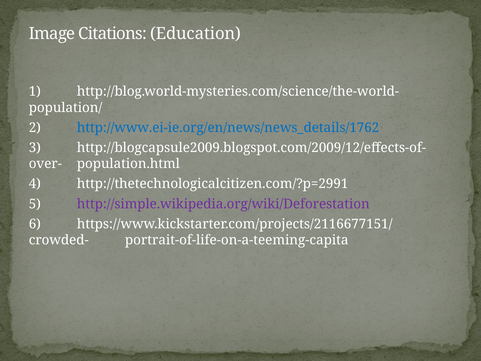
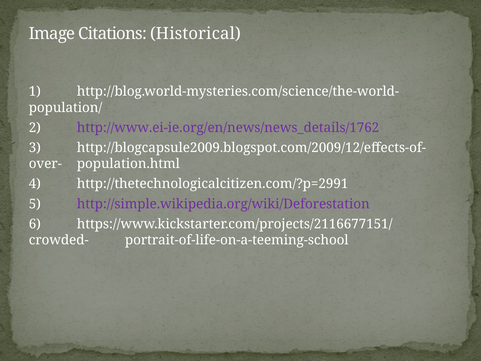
Education: Education -> Historical
http://www.ei-ie.org/en/news/news_details/1762 colour: blue -> purple
portrait-of-life-on-a-teeming-capita: portrait-of-life-on-a-teeming-capita -> portrait-of-life-on-a-teeming-school
